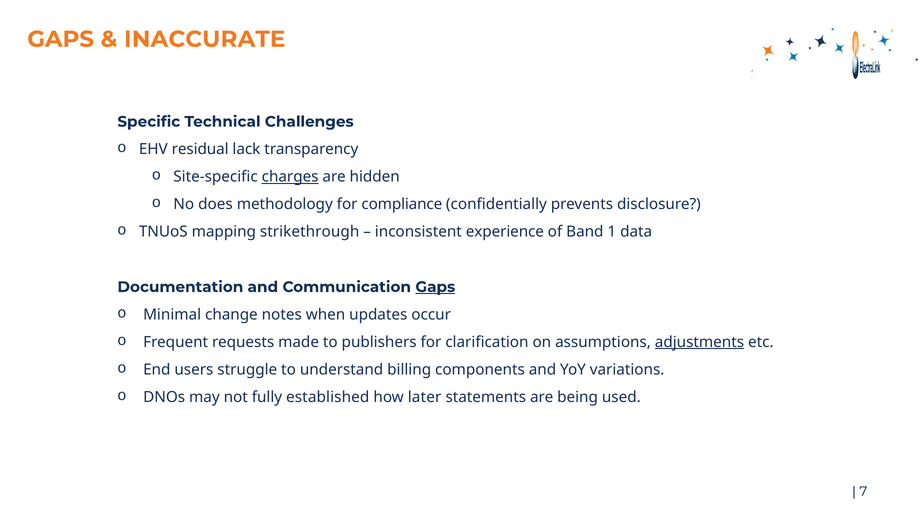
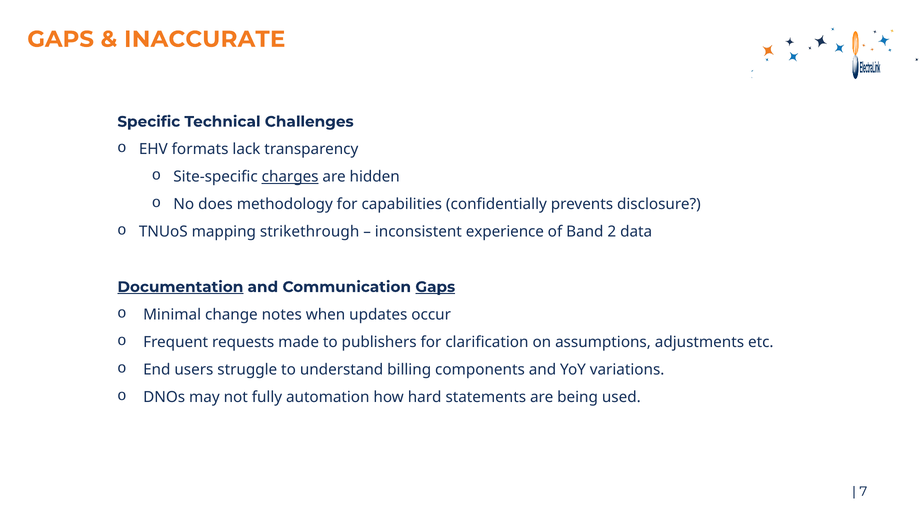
residual: residual -> formats
compliance: compliance -> capabilities
1: 1 -> 2
Documentation underline: none -> present
adjustments underline: present -> none
established: established -> automation
later: later -> hard
